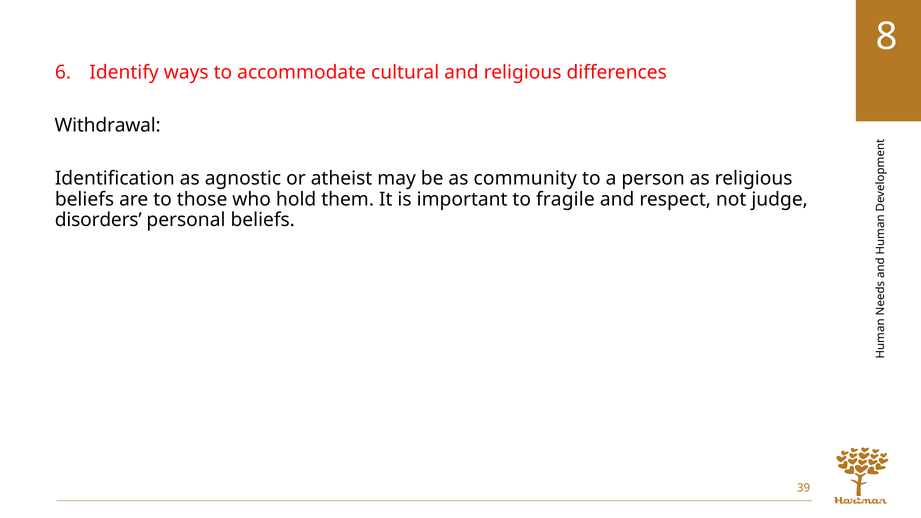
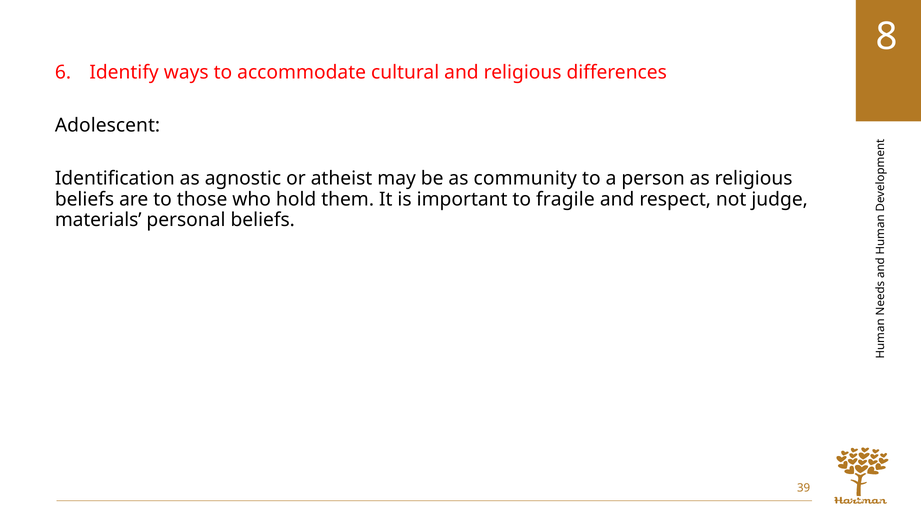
Withdrawal: Withdrawal -> Adolescent
disorders: disorders -> materials
